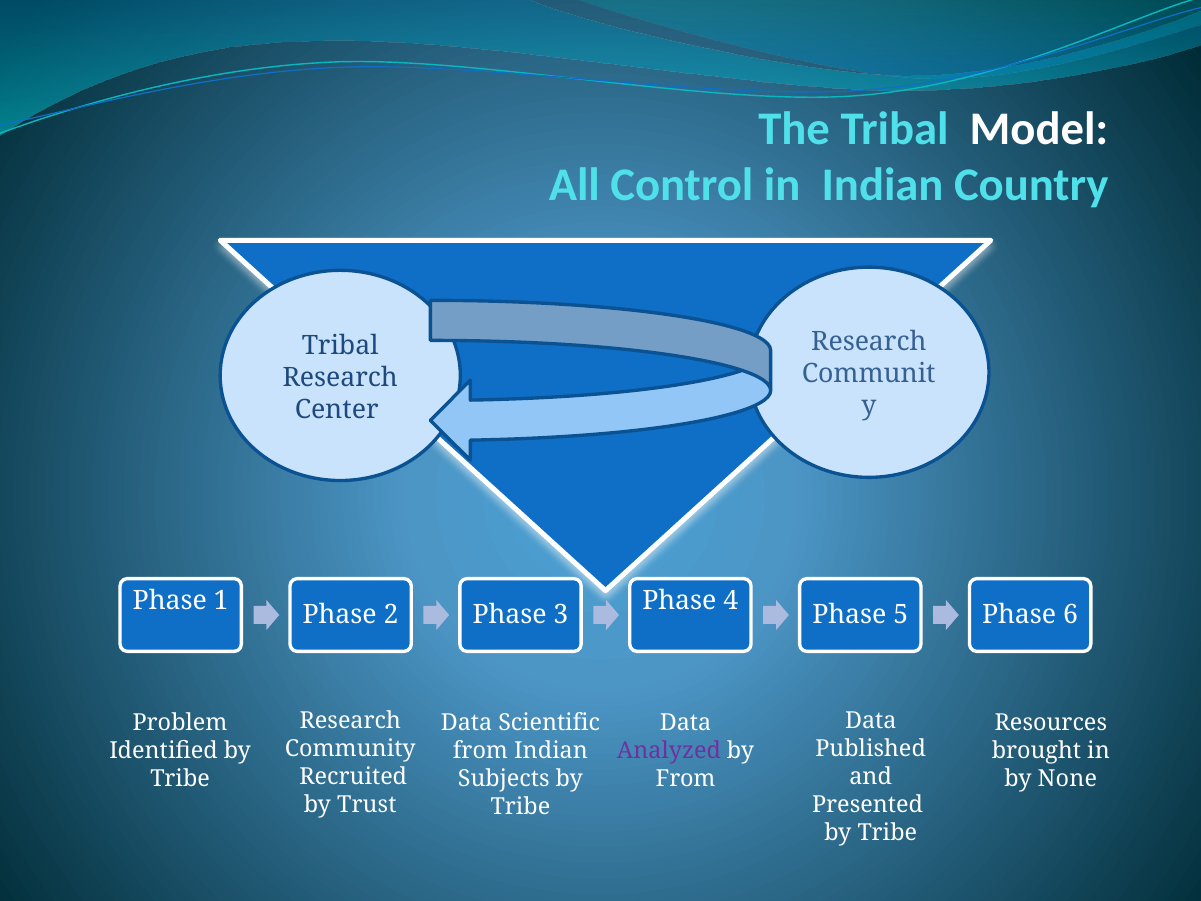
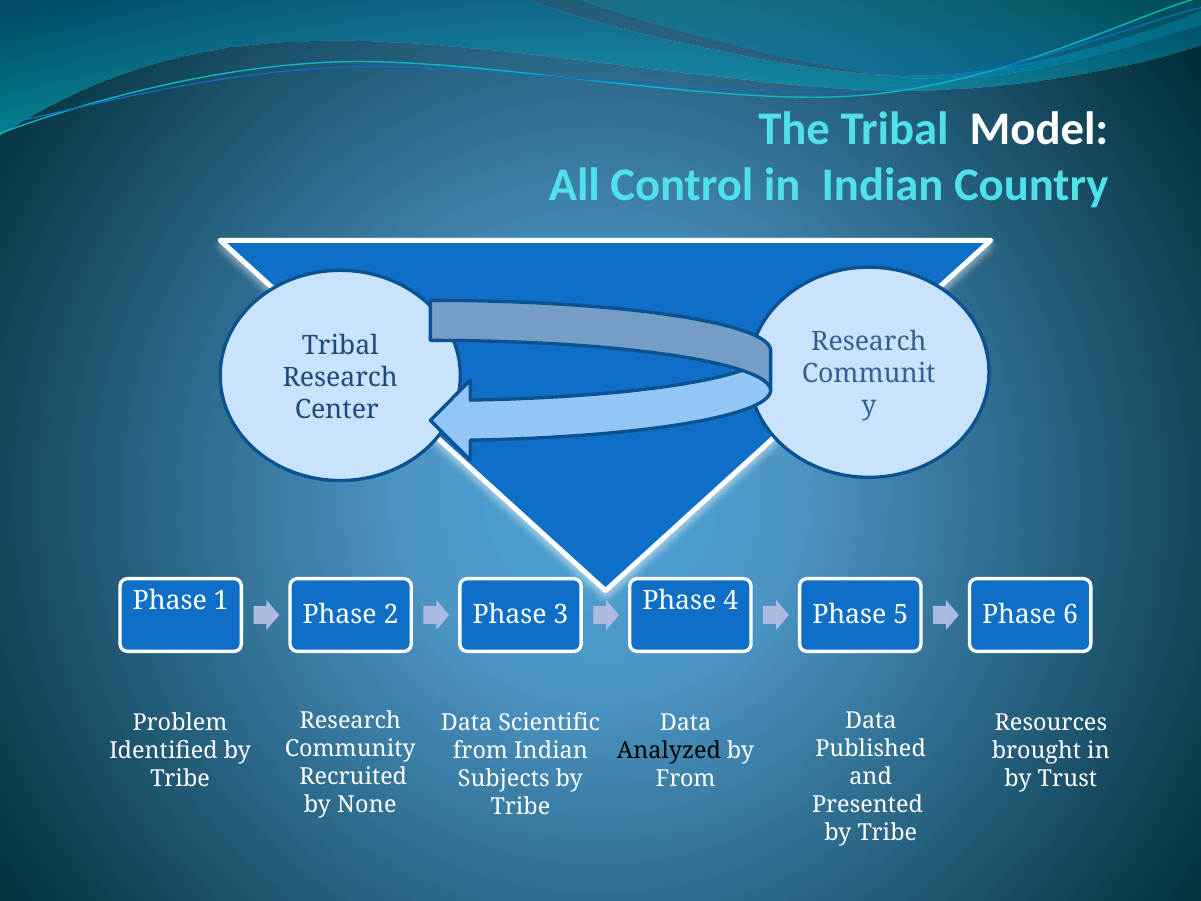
Analyzed colour: purple -> black
None: None -> Trust
Trust: Trust -> None
